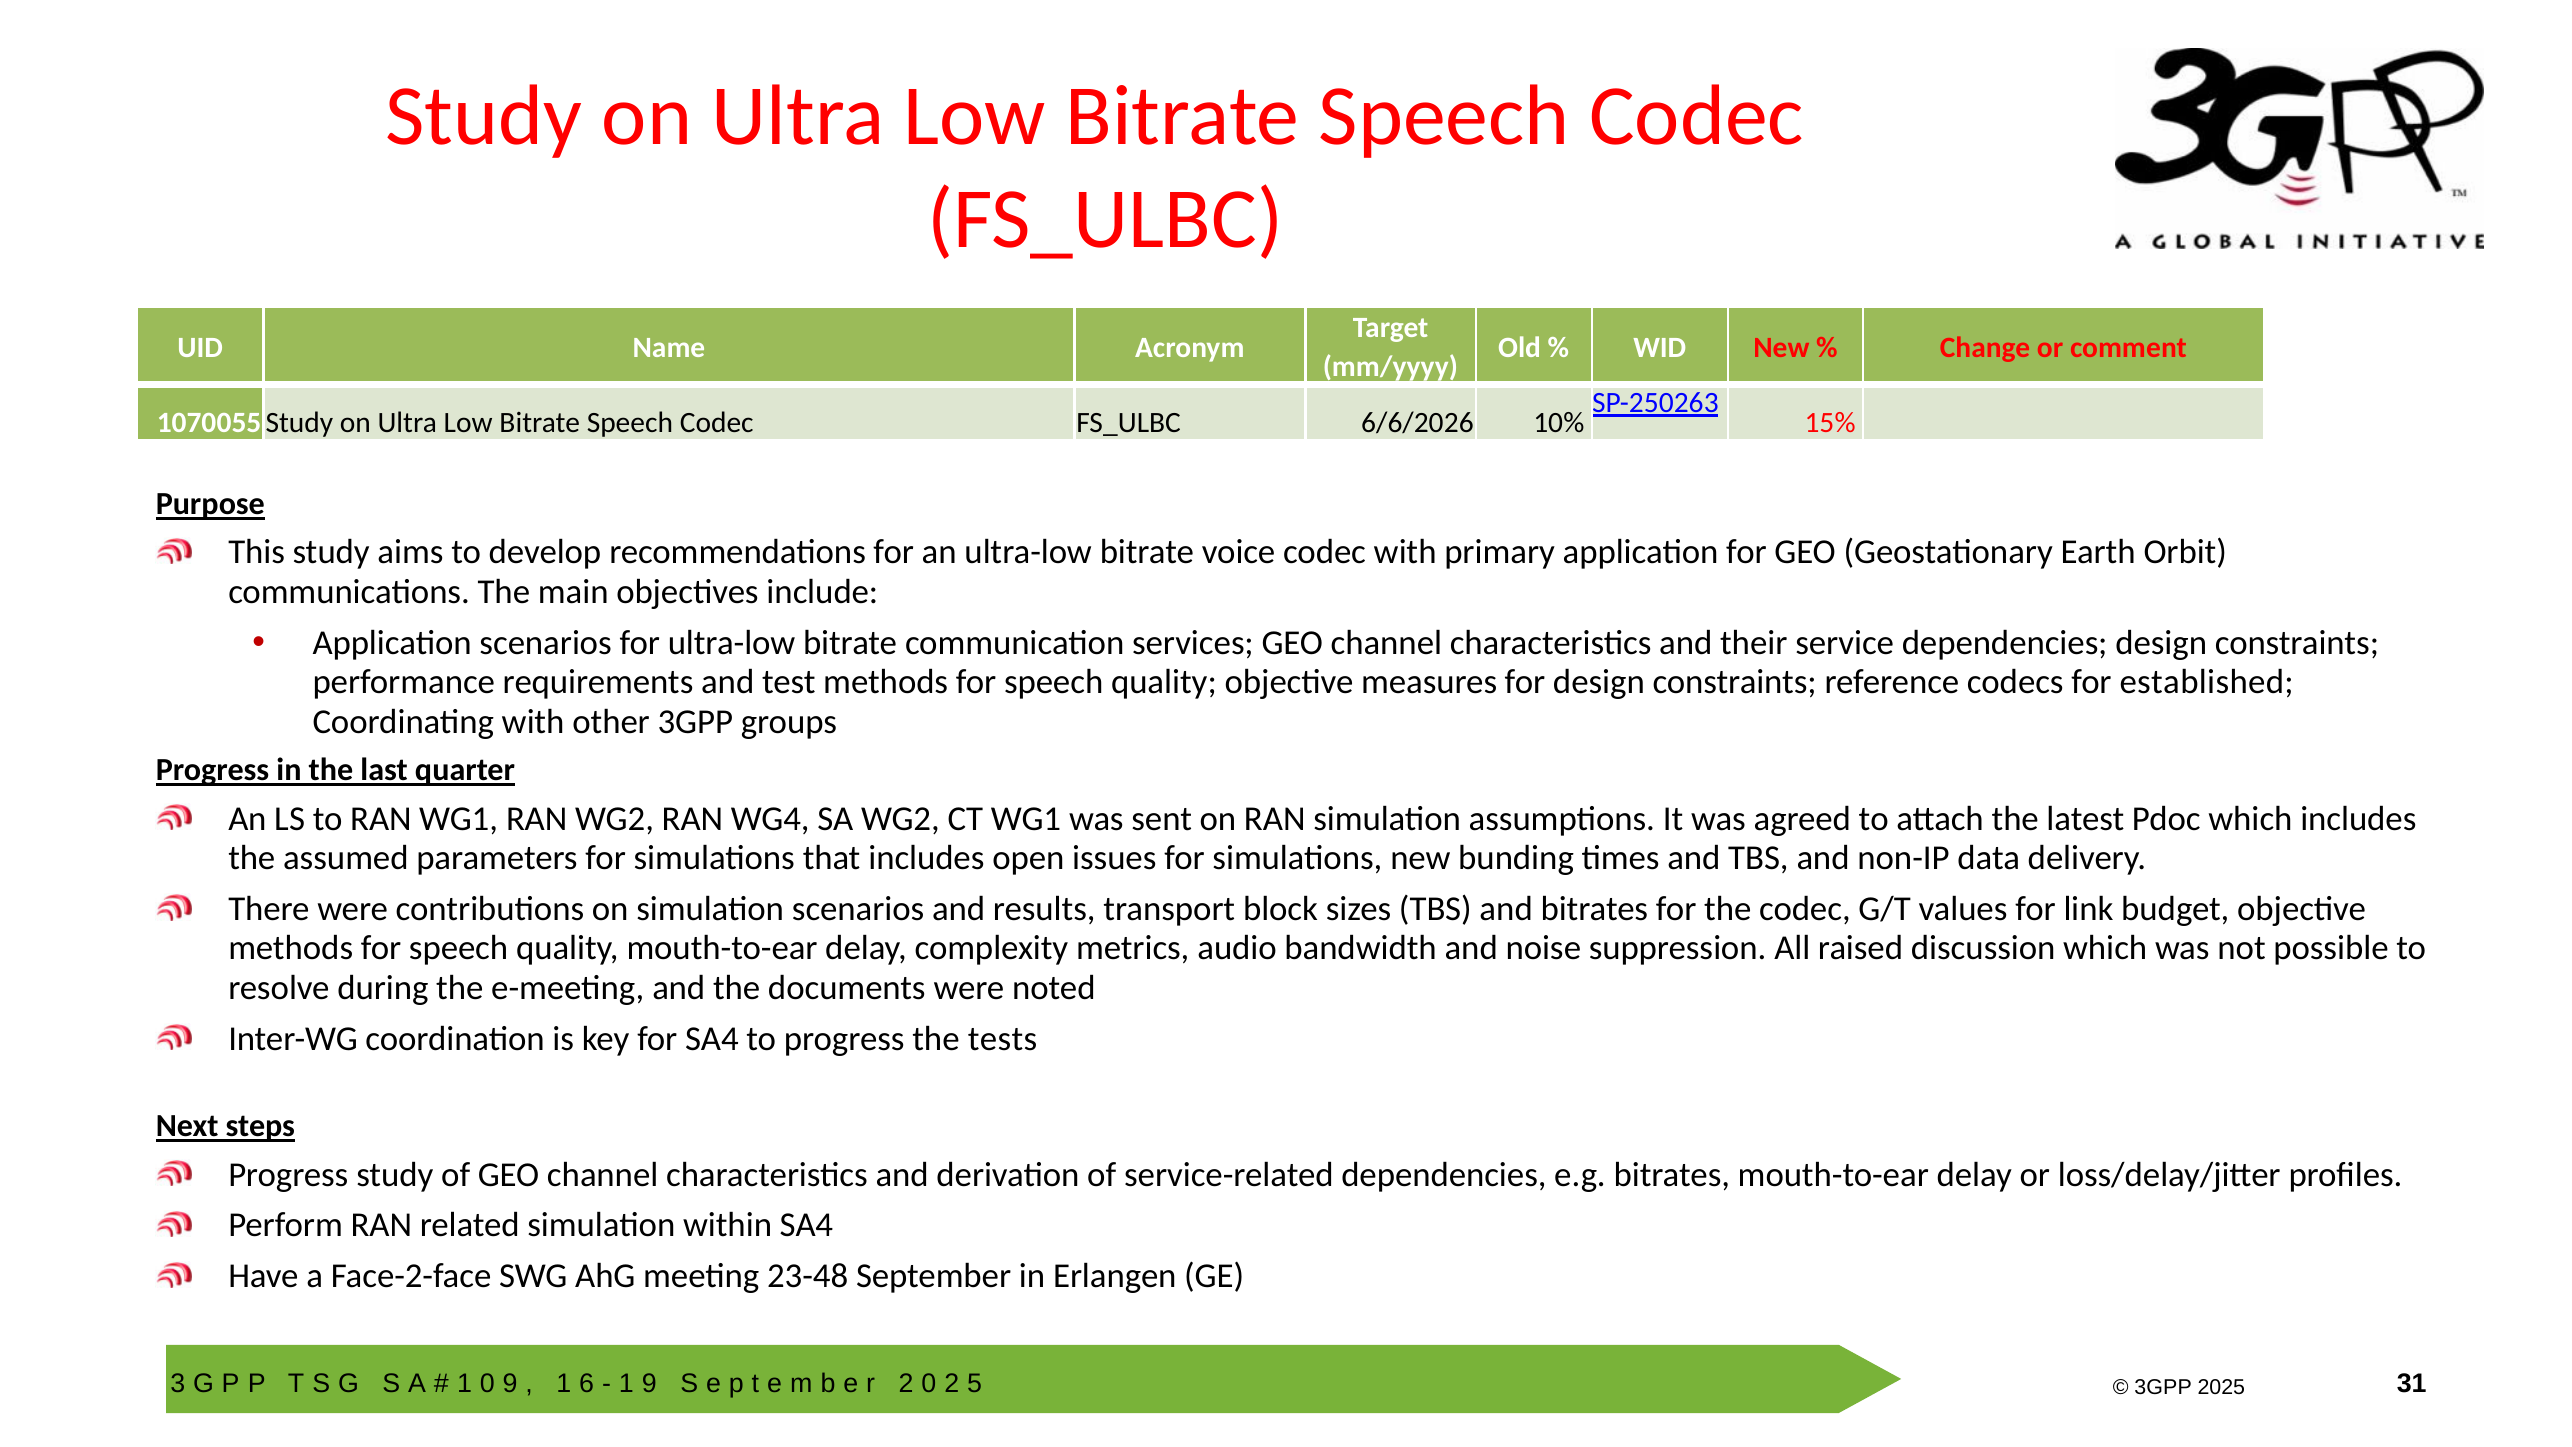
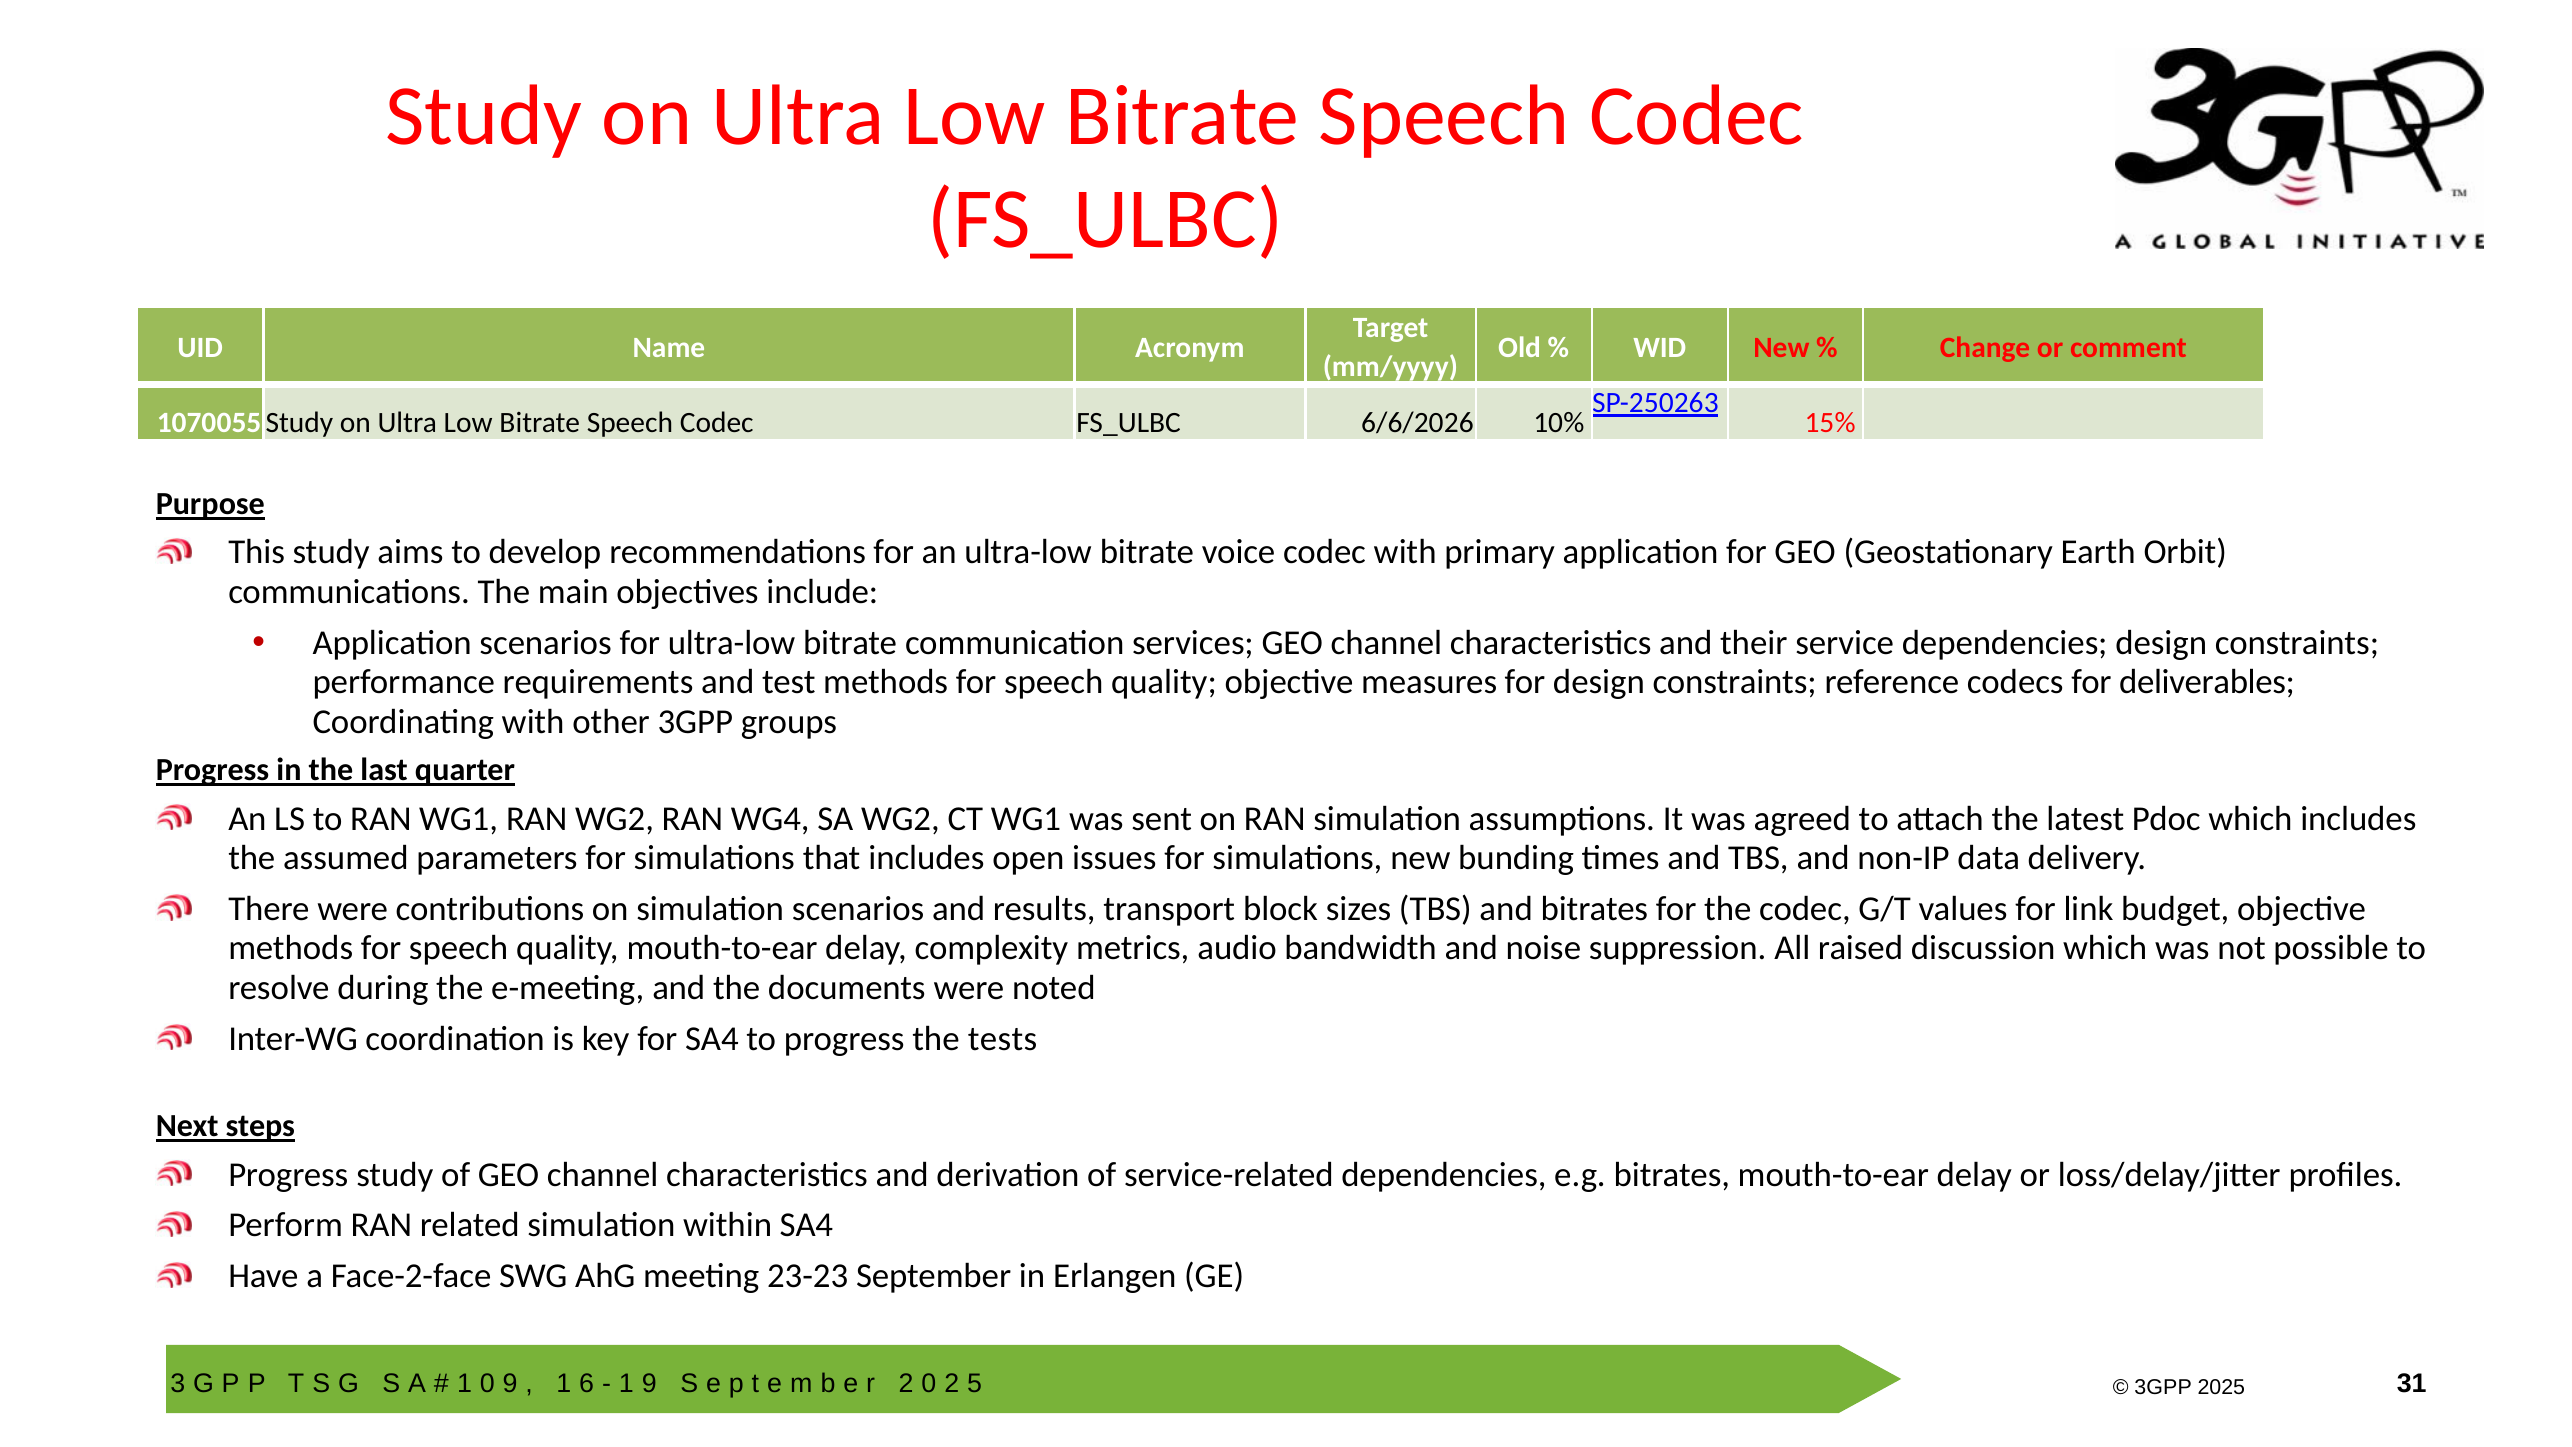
established: established -> deliverables
23-48: 23-48 -> 23-23
